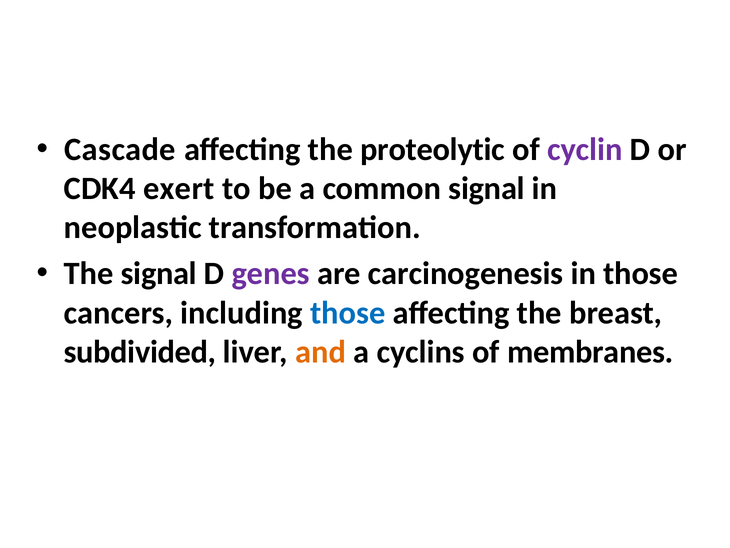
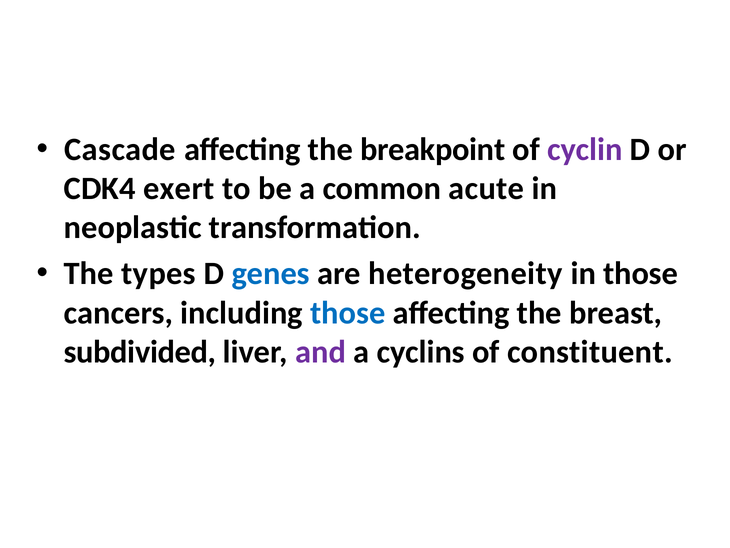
proteolytic: proteolytic -> breakpoint
common signal: signal -> acute
The signal: signal -> types
genes colour: purple -> blue
carcinogenesis: carcinogenesis -> heterogeneity
and colour: orange -> purple
membranes: membranes -> constituent
